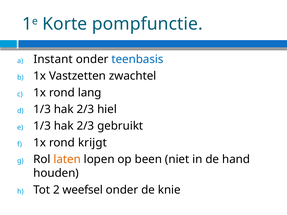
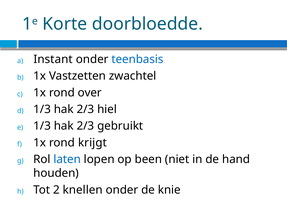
pompfunctie: pompfunctie -> doorbloedde
lang: lang -> over
laten colour: orange -> blue
weefsel: weefsel -> knellen
